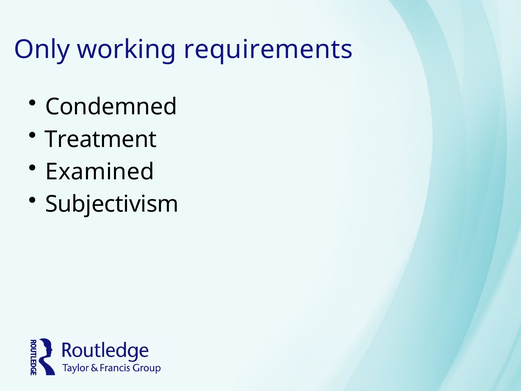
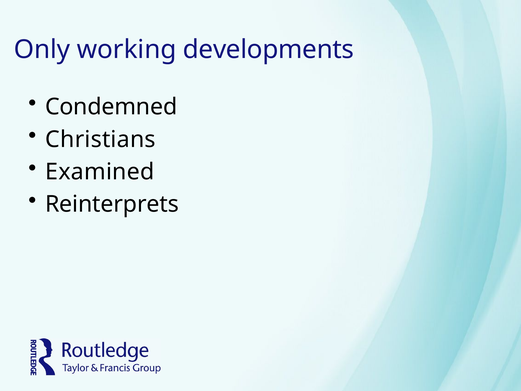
requirements: requirements -> developments
Treatment: Treatment -> Christians
Subjectivism: Subjectivism -> Reinterprets
